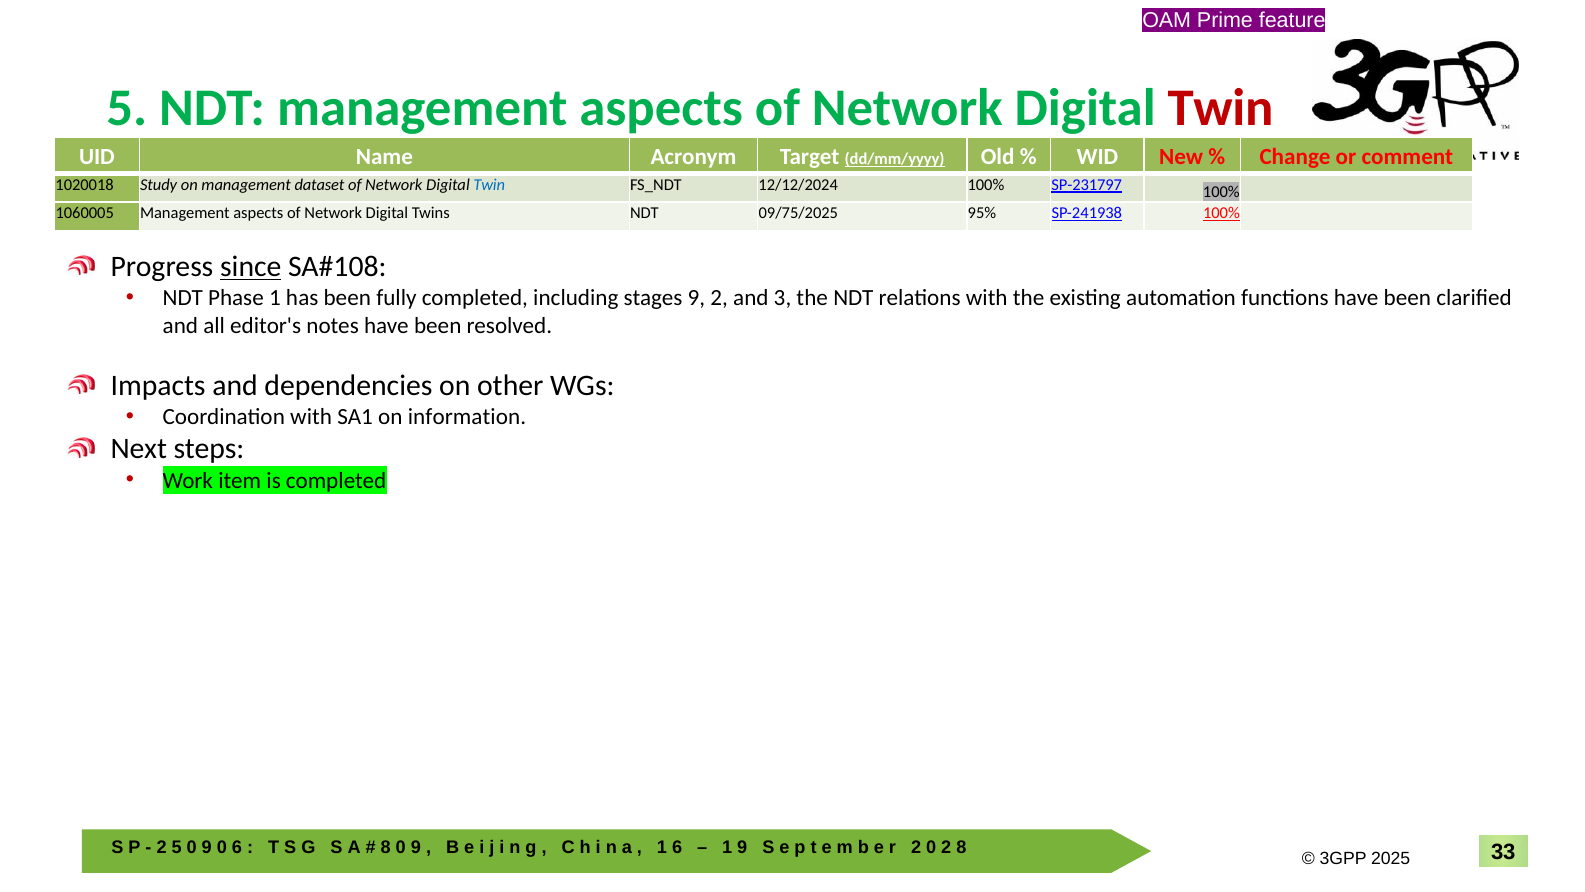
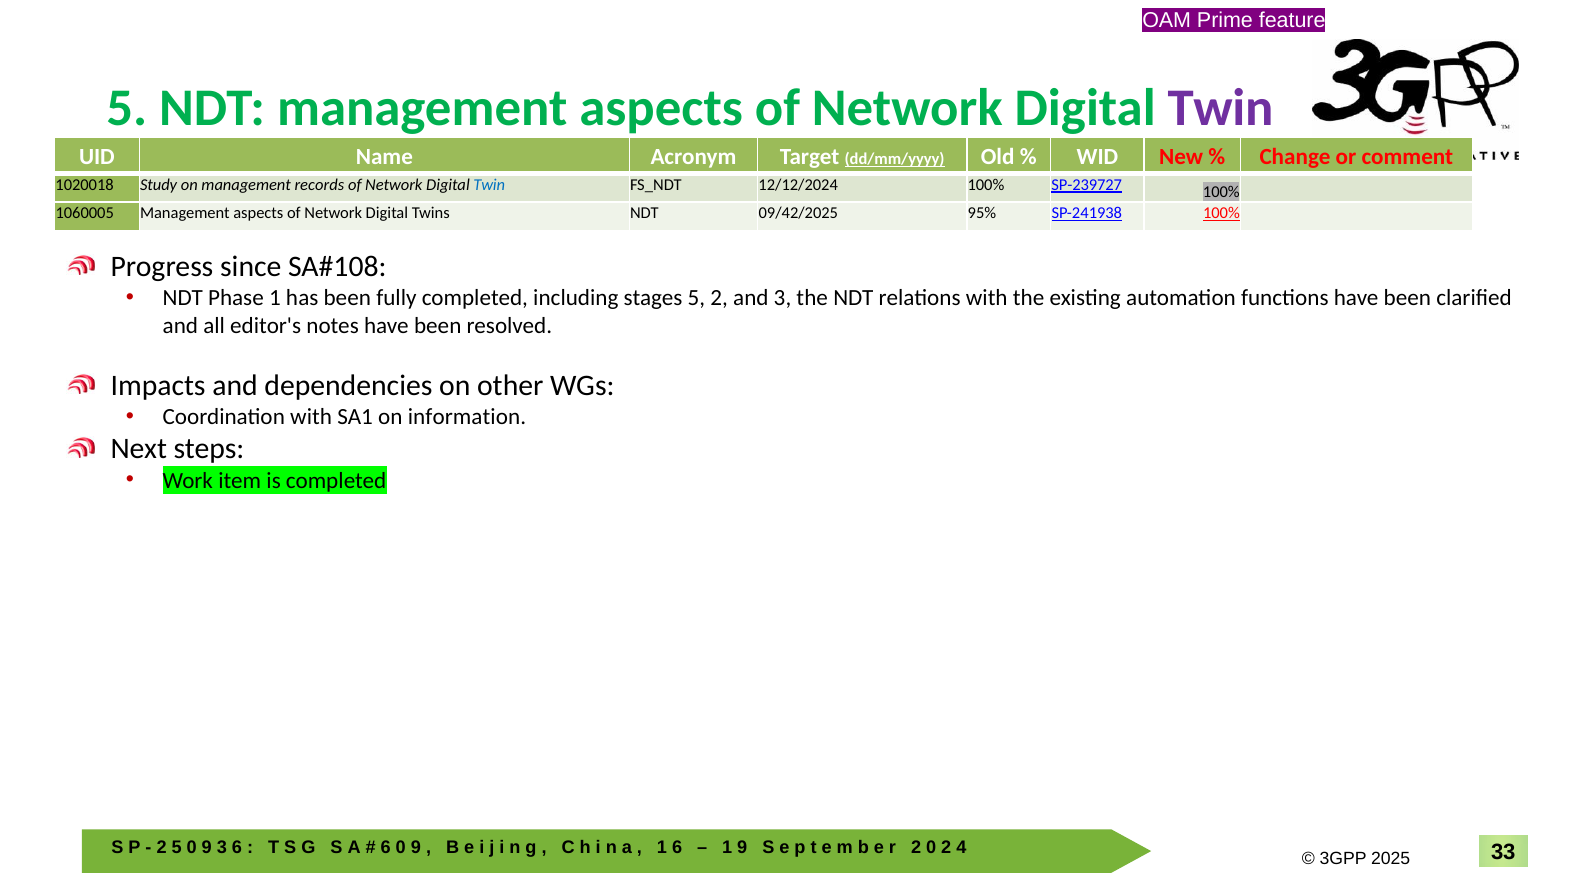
Twin at (1221, 108) colour: red -> purple
dataset: dataset -> records
SP-231797: SP-231797 -> SP-239727
09/75/2025: 09/75/2025 -> 09/42/2025
since underline: present -> none
stages 9: 9 -> 5
0 at (222, 847): 0 -> 3
8 at (386, 847): 8 -> 6
2 8: 8 -> 4
